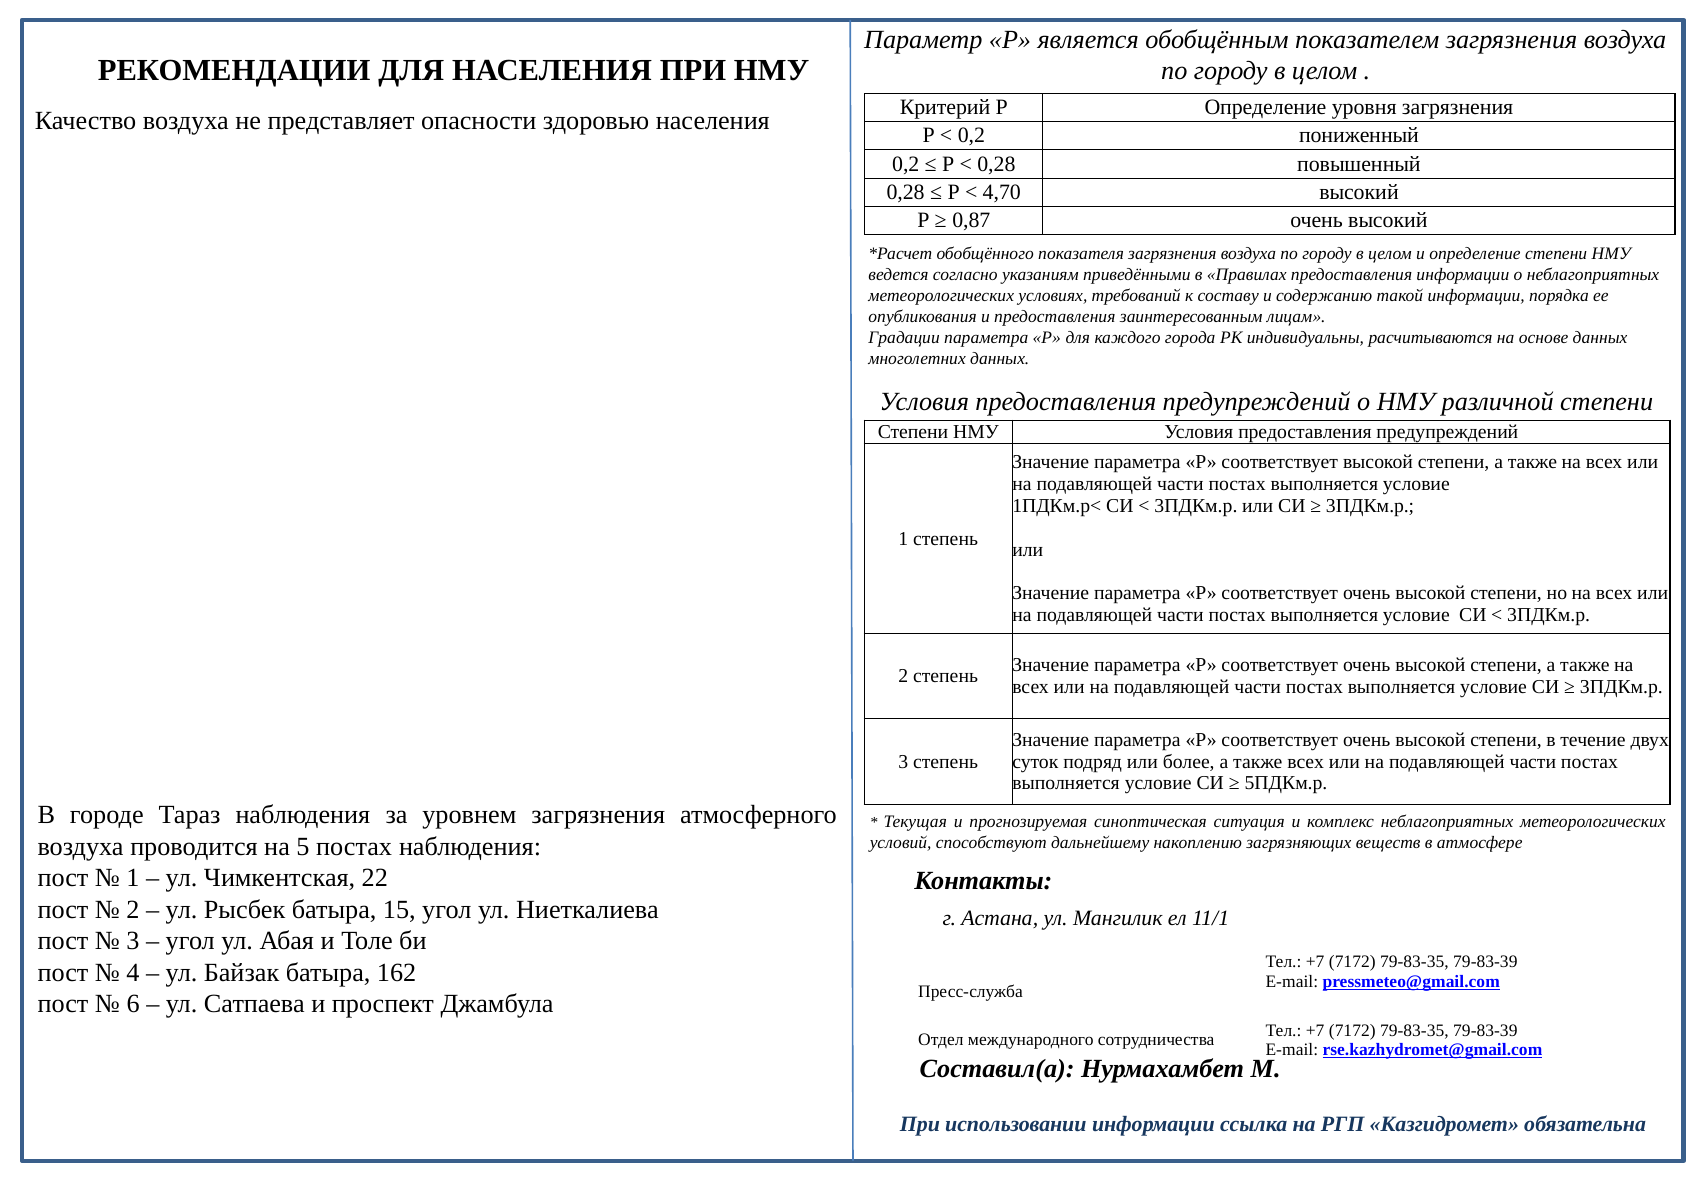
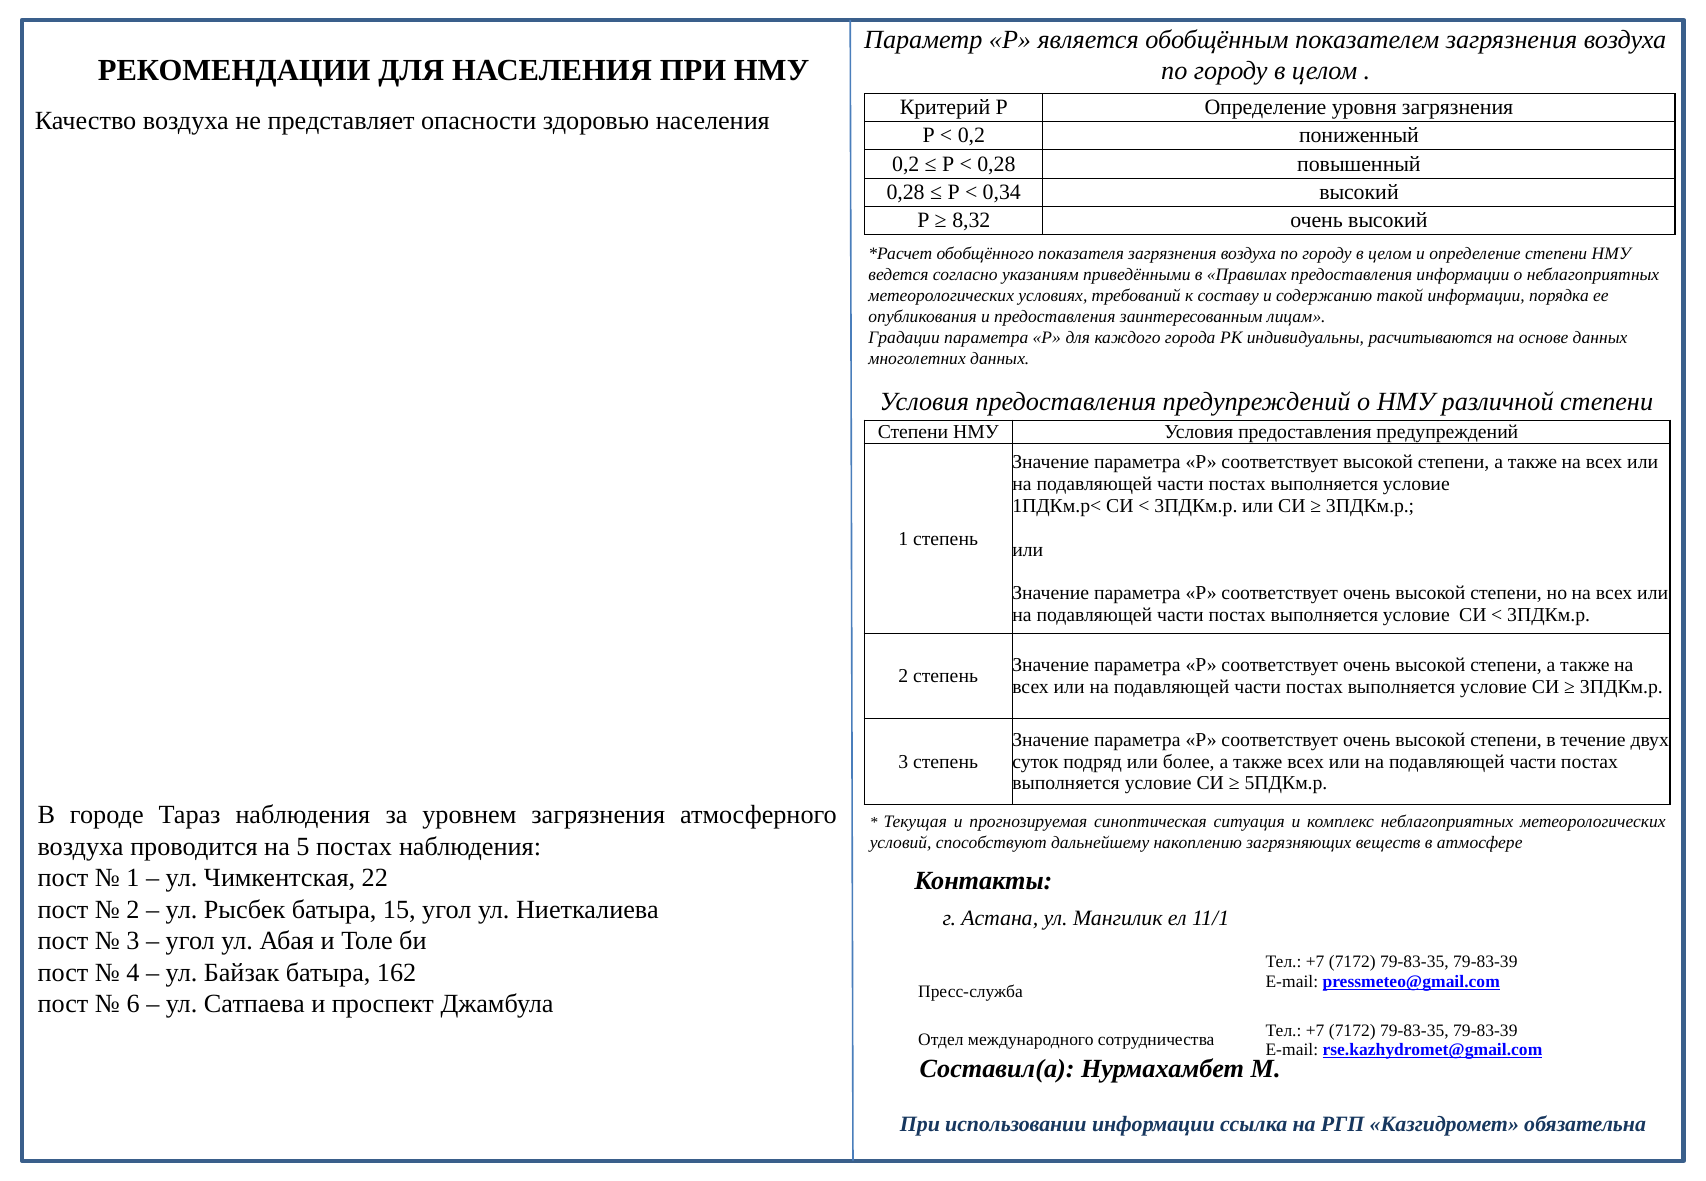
4,70: 4,70 -> 0,34
0,87: 0,87 -> 8,32
